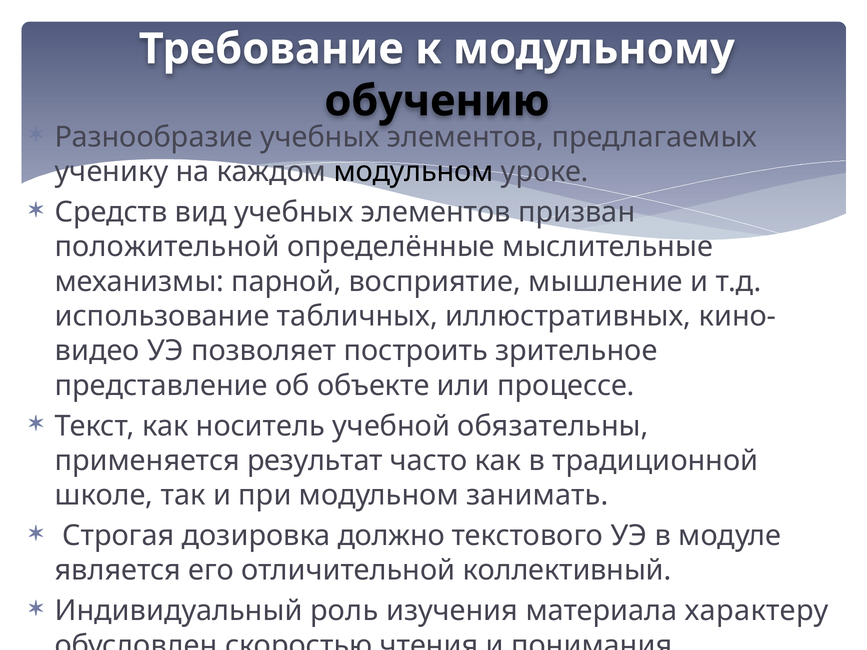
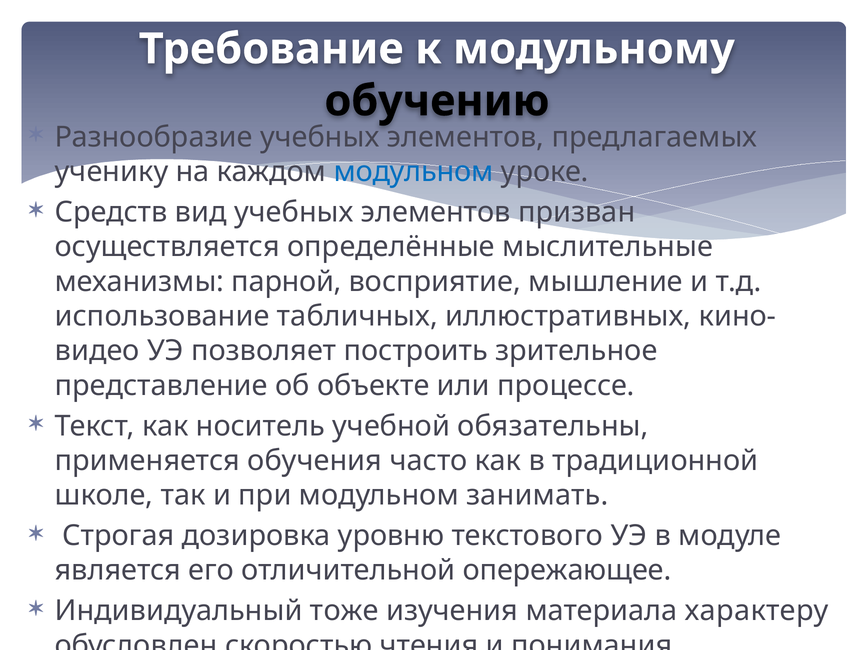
модульном at (414, 172) colour: black -> blue
положительной: положительной -> осуществляется
результат: результат -> обучения
должно: должно -> уровню
коллективный: коллективный -> опережающее
роль: роль -> тоже
